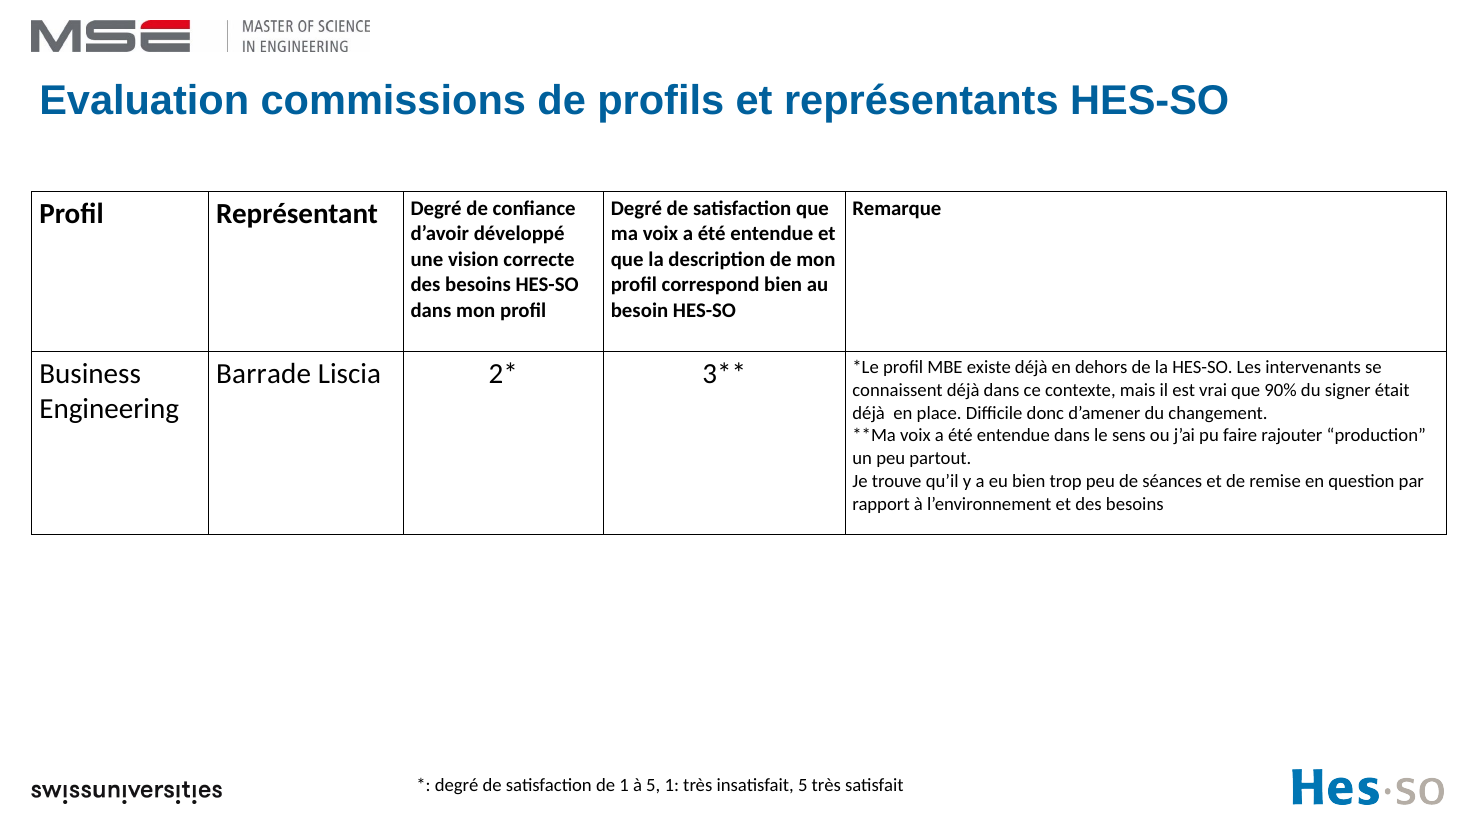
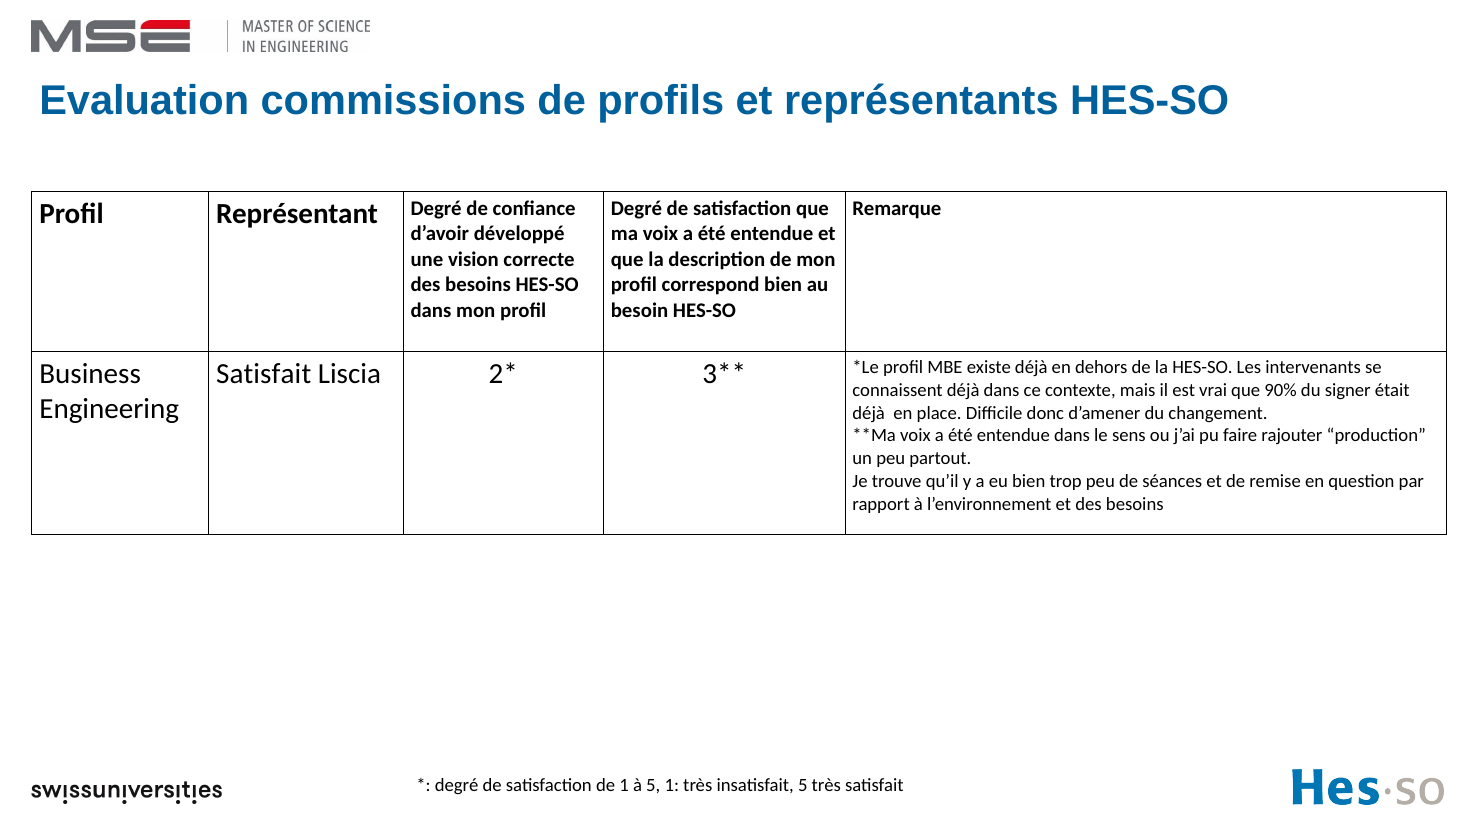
Barrade at (264, 374): Barrade -> Satisfait
